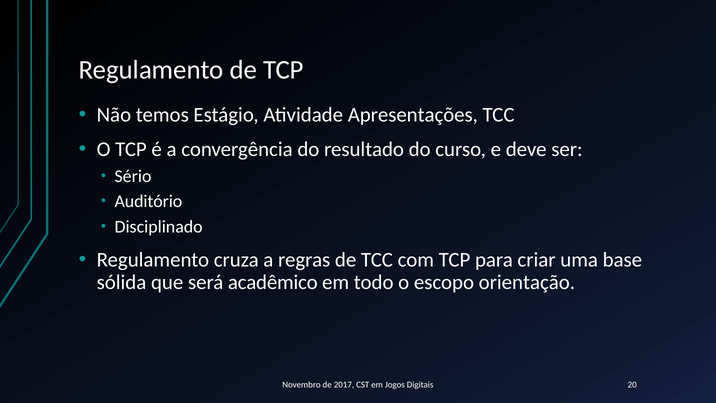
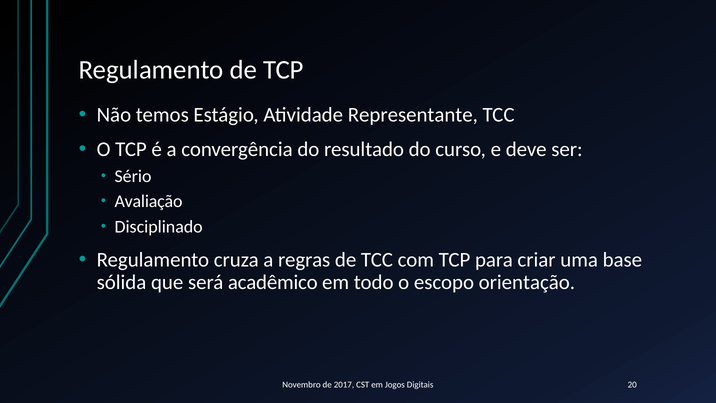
Apresentações: Apresentações -> Representante
Auditório: Auditório -> Avaliação
